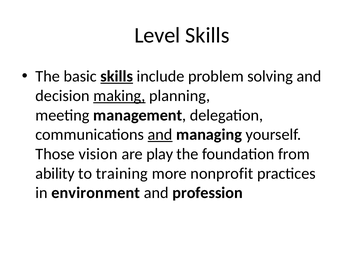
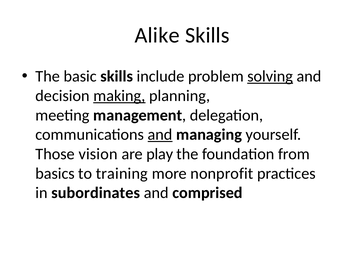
Level: Level -> Alike
skills at (117, 76) underline: present -> none
solving underline: none -> present
ability: ability -> basics
environment: environment -> subordinates
profession: profession -> comprised
